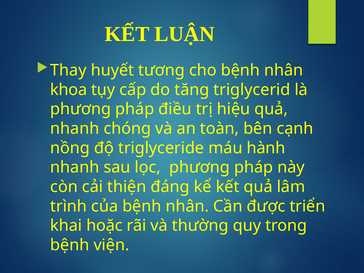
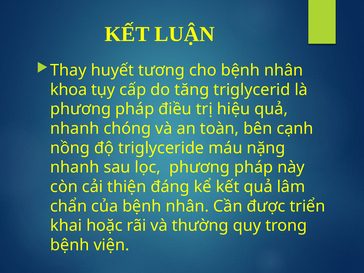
hành: hành -> nặng
trình: trình -> chẩn
